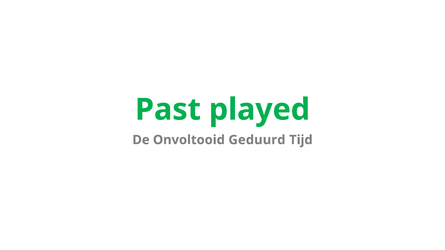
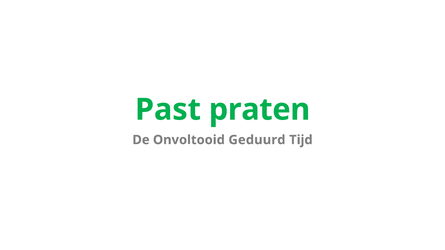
played: played -> praten
